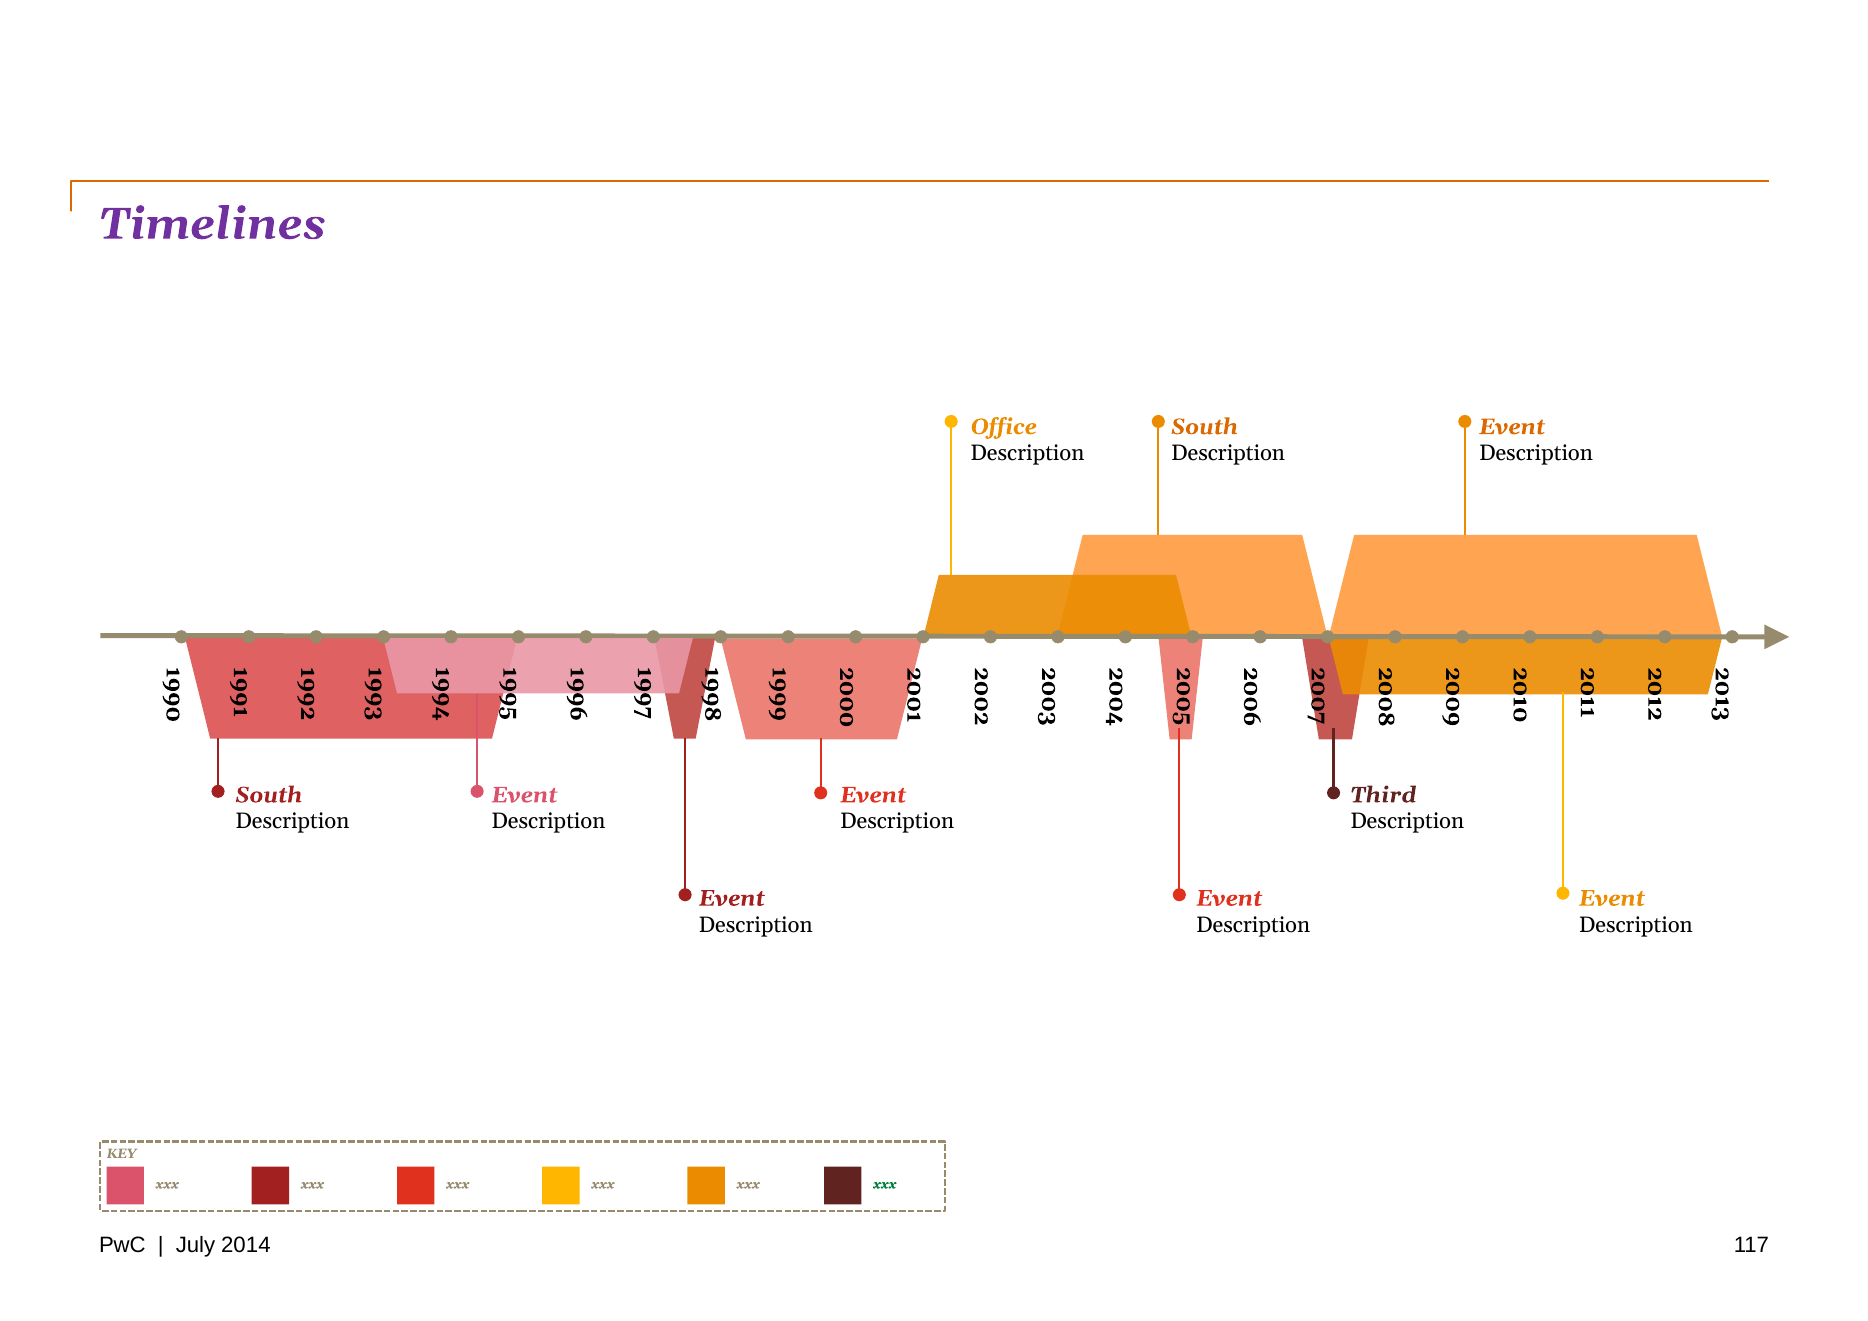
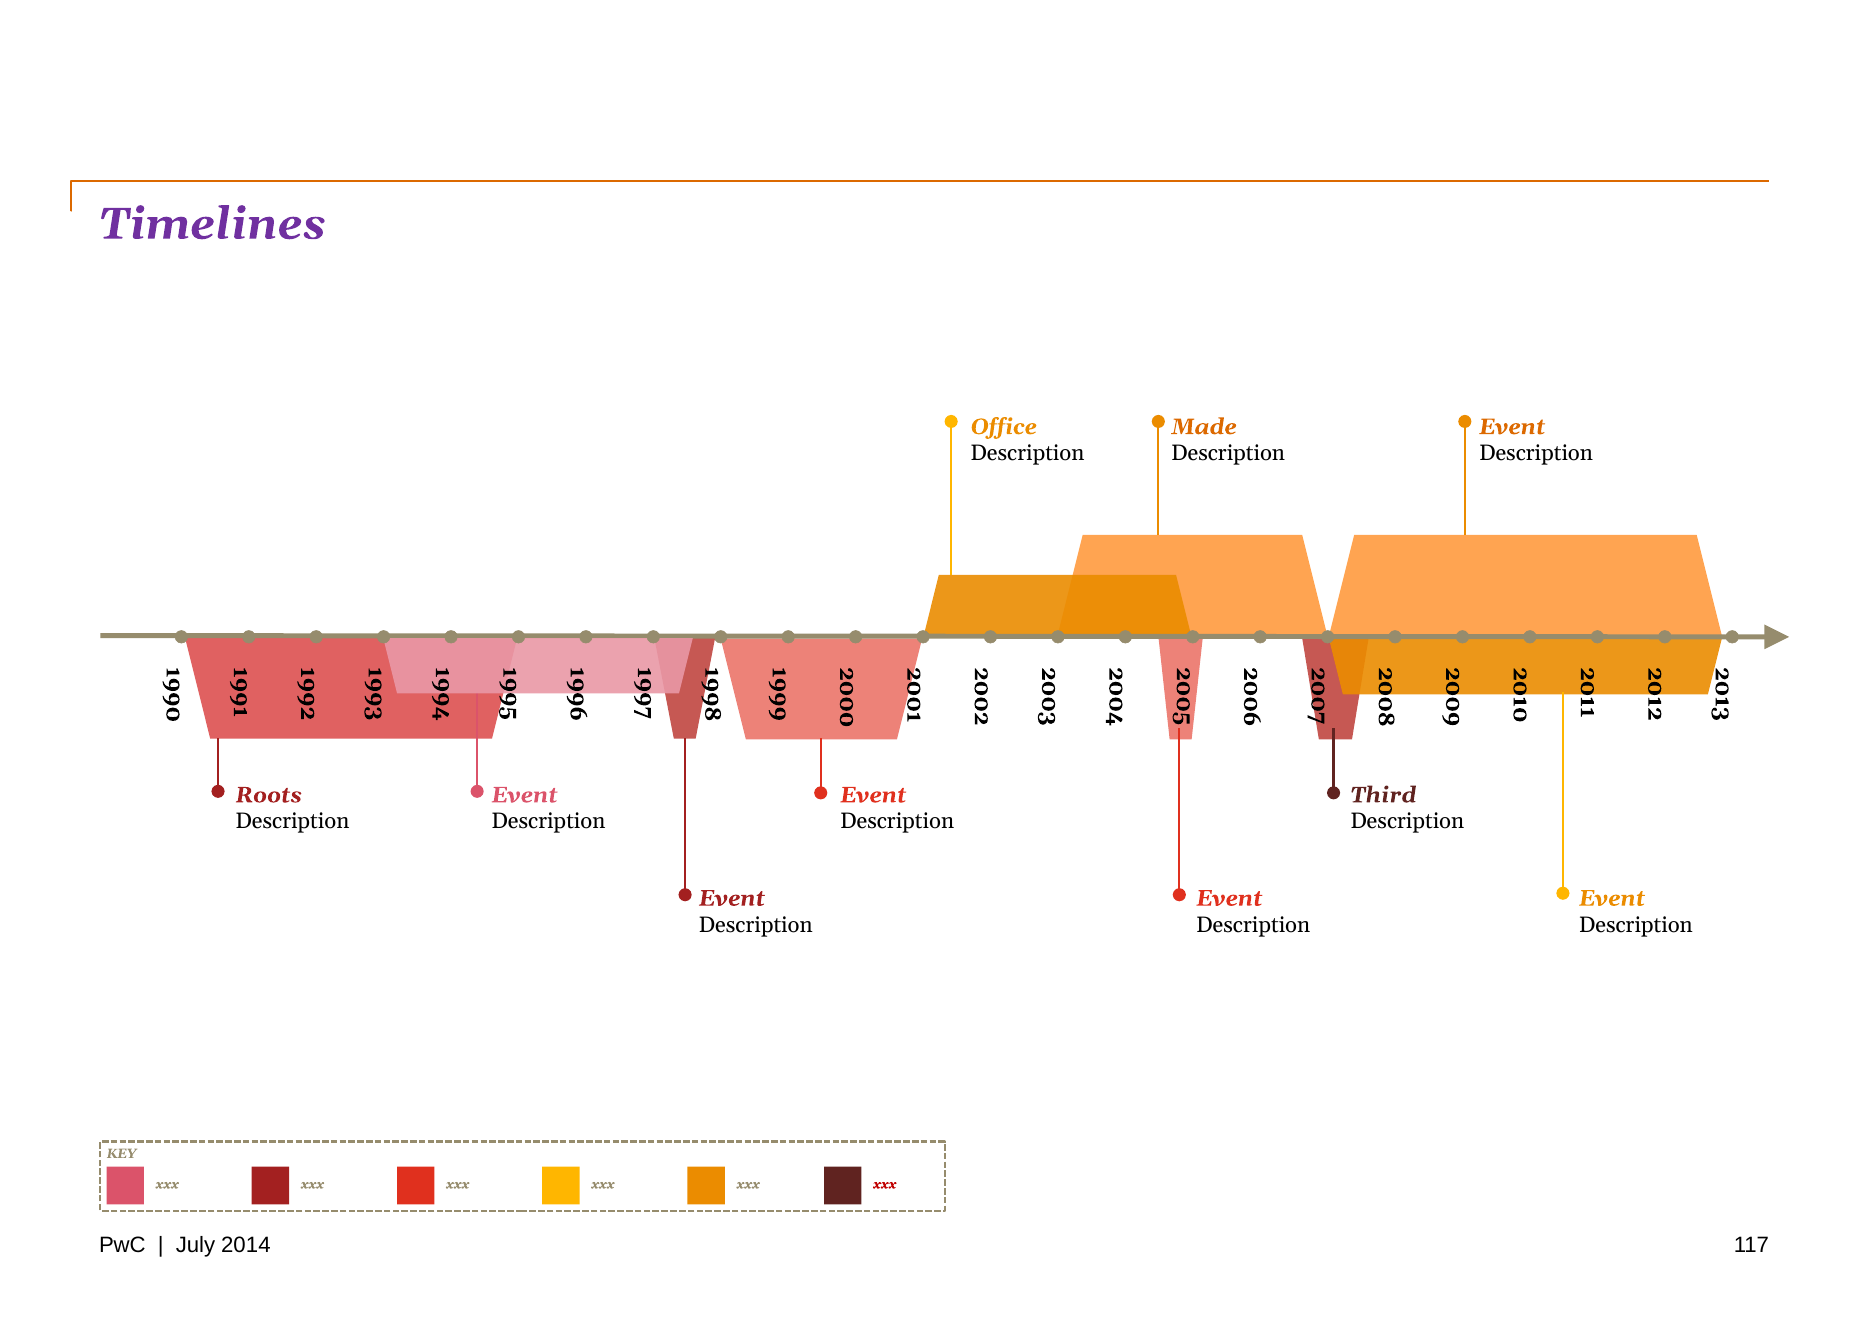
South at (1204, 427): South -> Made
South at (269, 795): South -> Roots
xxx at (885, 1184) colour: green -> red
